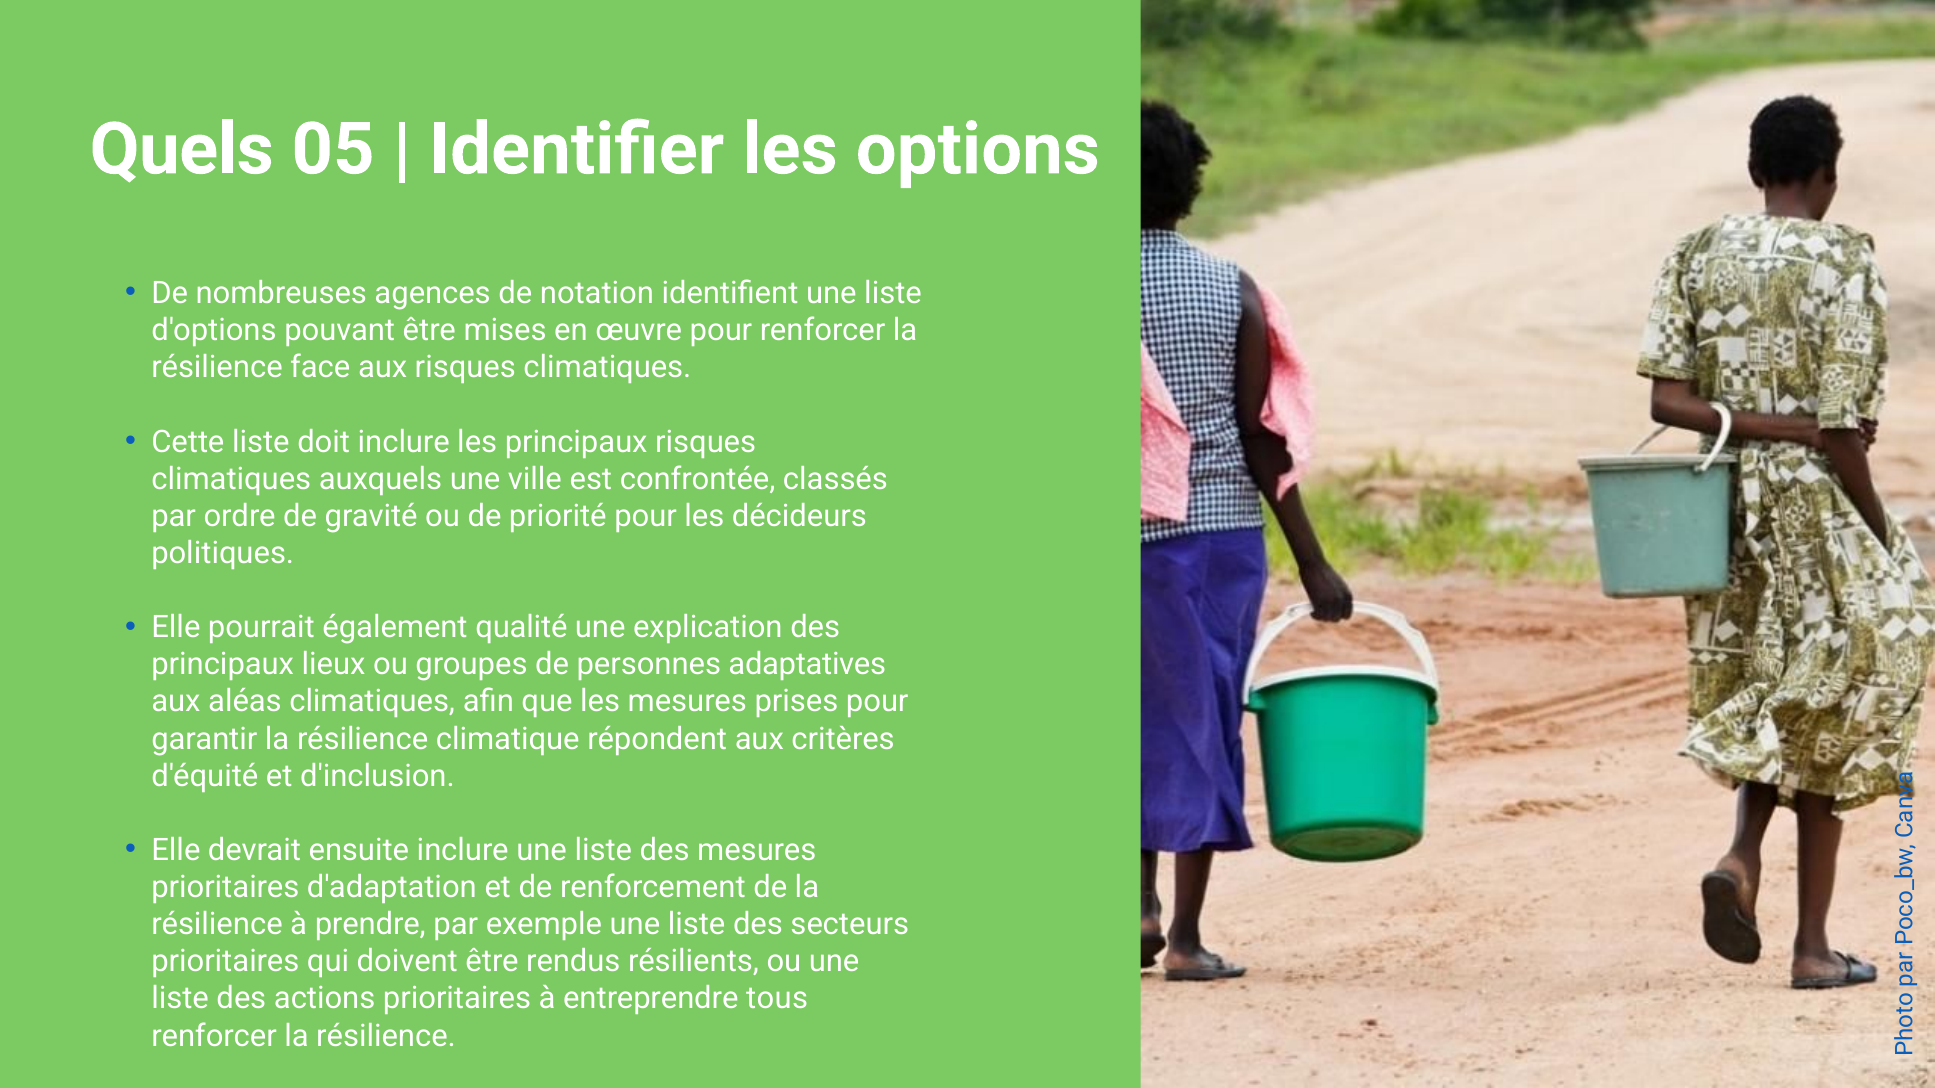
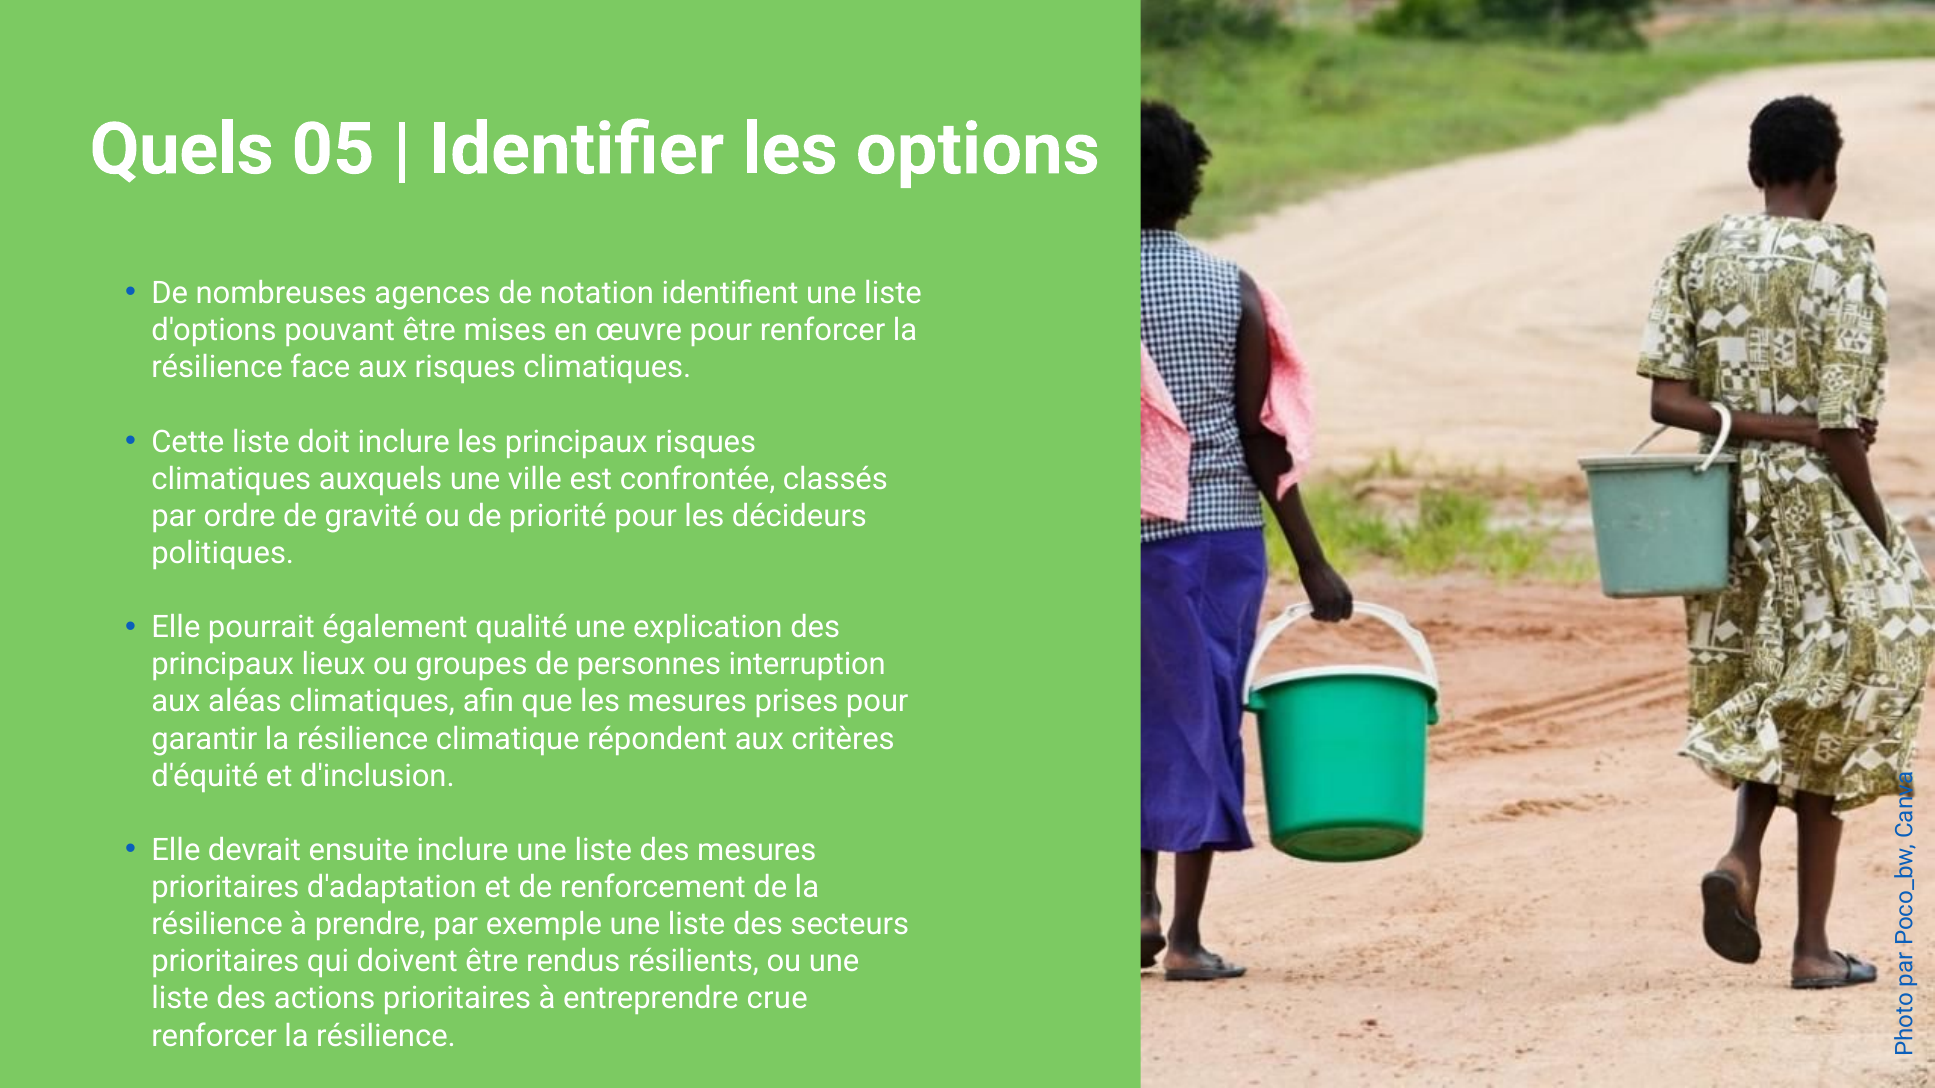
adaptatives: adaptatives -> interruption
tous: tous -> crue
